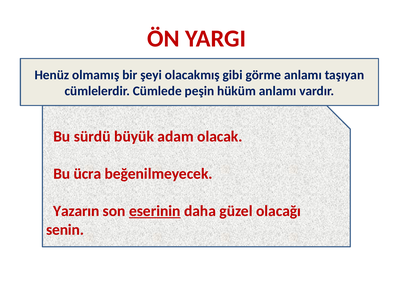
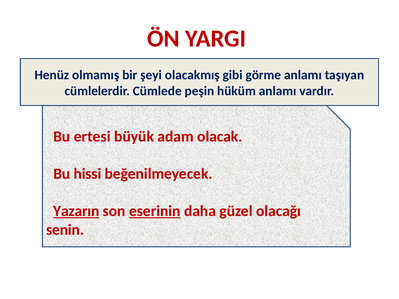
sürdü: sürdü -> ertesi
ücra: ücra -> hissi
Yazarın underline: none -> present
